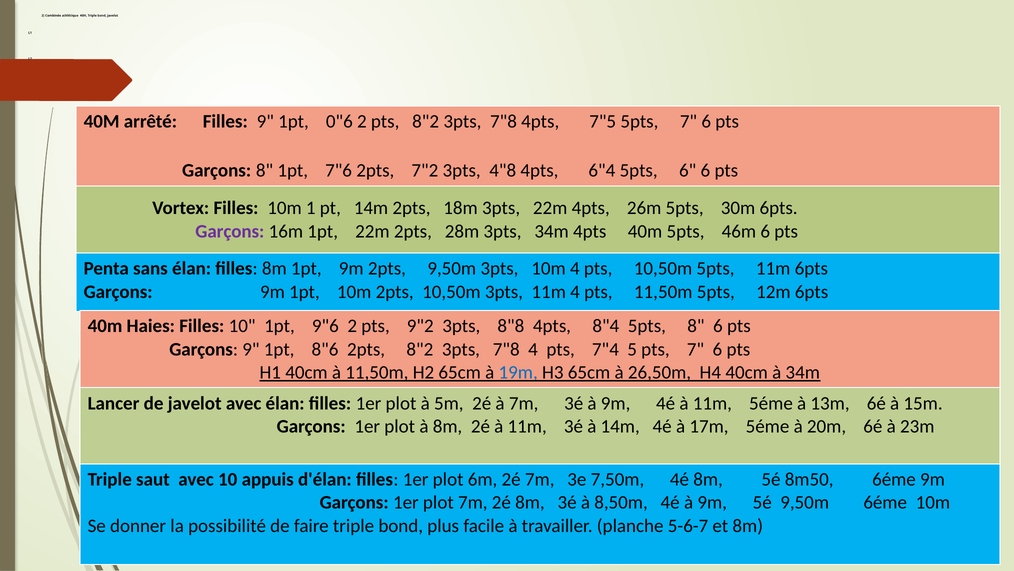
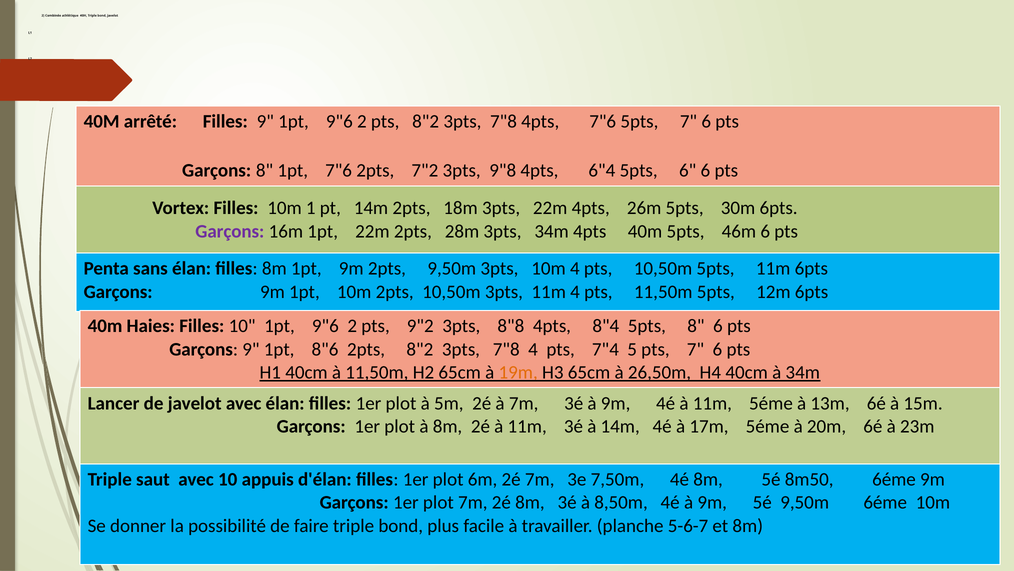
9 1pt 0"6: 0"6 -> 9"6
4pts 7"5: 7"5 -> 7"6
4"8: 4"8 -> 9"8
19m colour: blue -> orange
